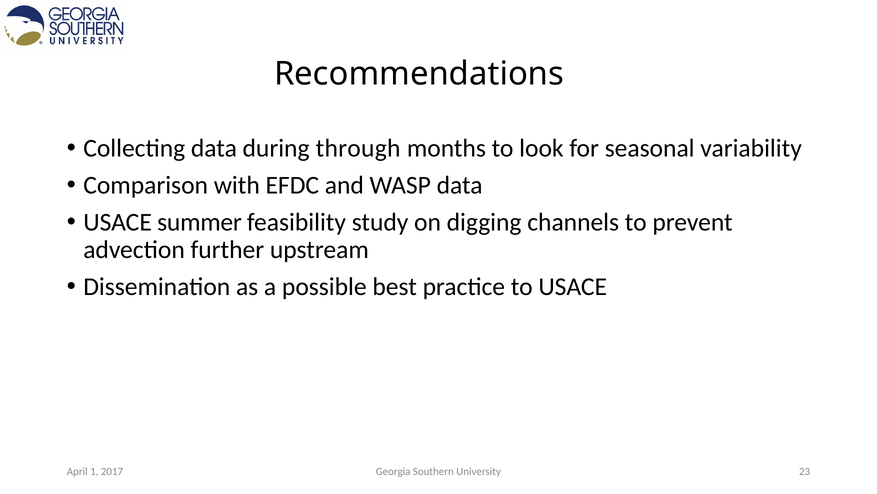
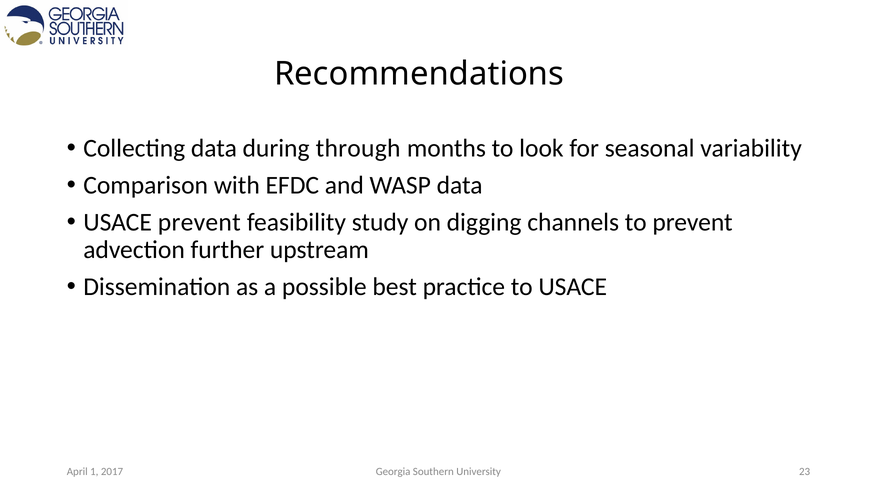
USACE summer: summer -> prevent
